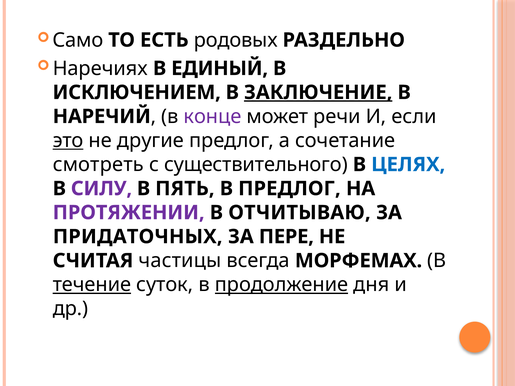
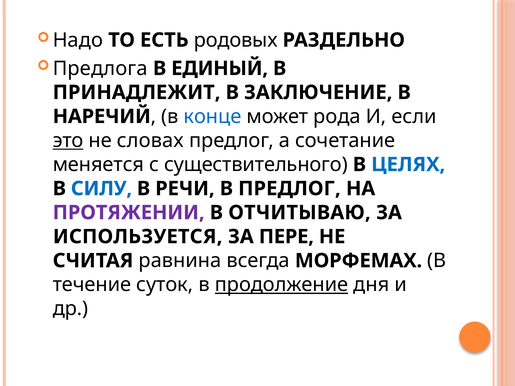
Само: Само -> Надо
Наречиях: Наречиях -> Предлога
ИСКЛЮЧЕНИЕМ: ИСКЛЮЧЕНИЕМ -> ПРИНАДЛЕЖИТ
ЗАКЛЮЧЕНИЕ underline: present -> none
конце colour: purple -> blue
речи: речи -> рода
другие: другие -> словах
смотреть: смотреть -> меняется
СИЛУ colour: purple -> blue
ПЯТЬ: ПЯТЬ -> РЕЧИ
ПРИДАТОЧНЫХ: ПРИДАТОЧНЫХ -> ИСПОЛЬЗУЕТСЯ
частицы: частицы -> равнина
течение underline: present -> none
